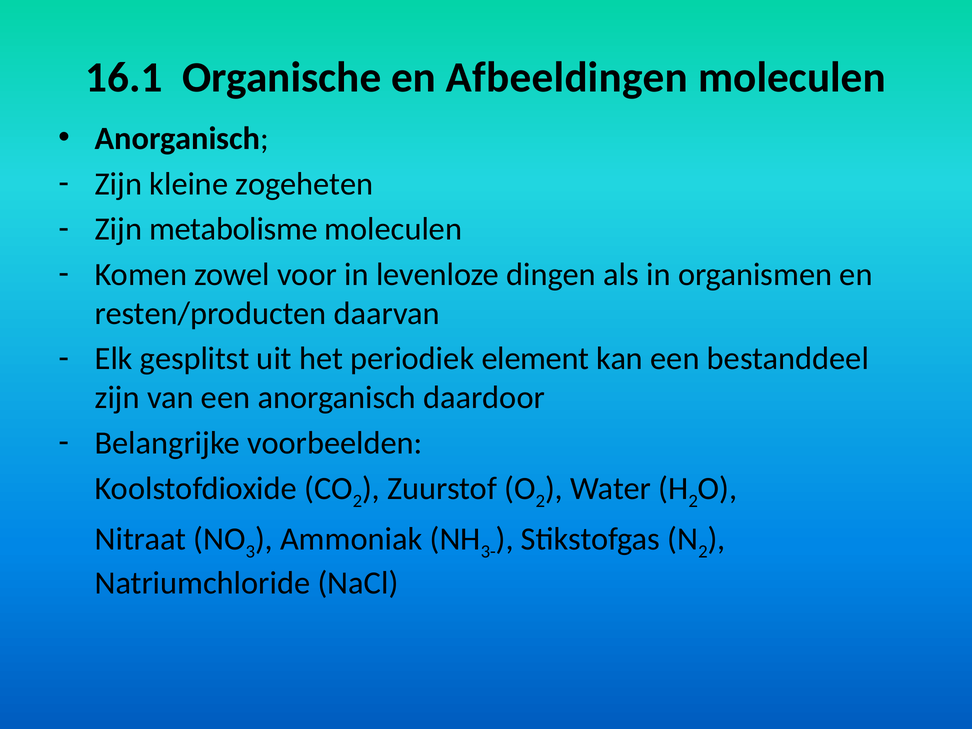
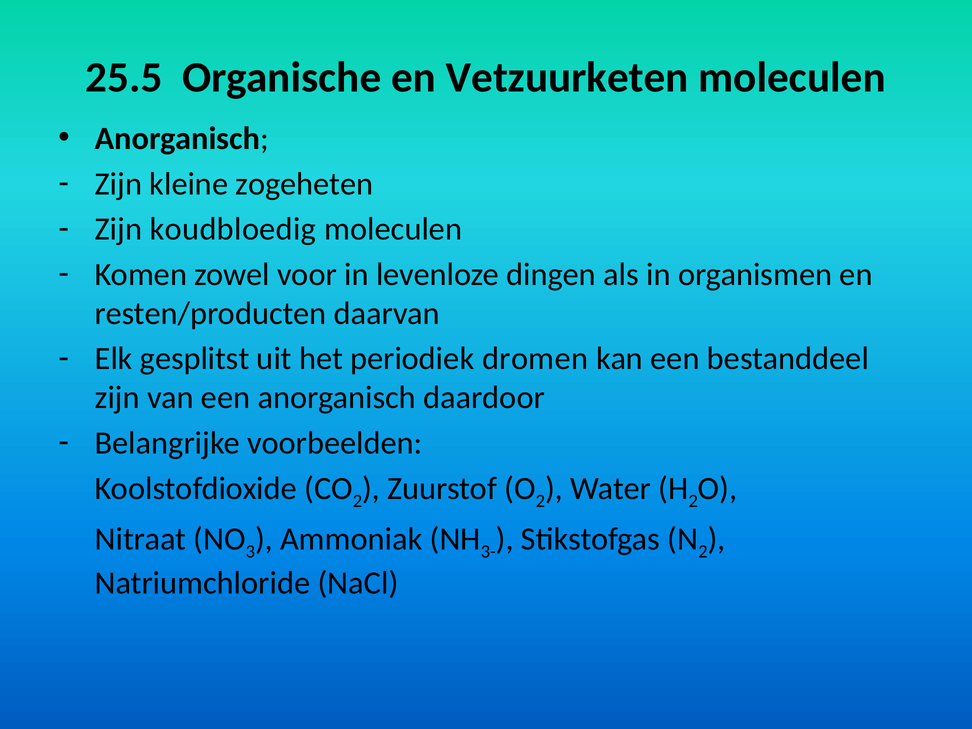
16.1: 16.1 -> 25.5
Afbeeldingen: Afbeeldingen -> Vetzuurketen
metabolisme: metabolisme -> koudbloedig
element: element -> dromen
